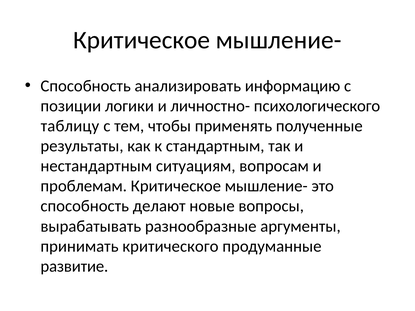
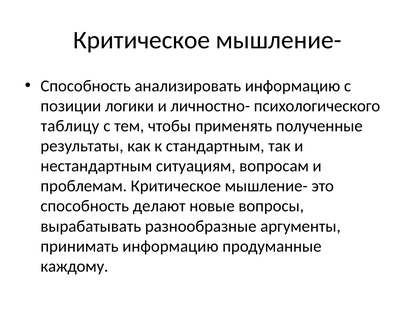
принимать критического: критического -> информацию
развитие: развитие -> каждому
